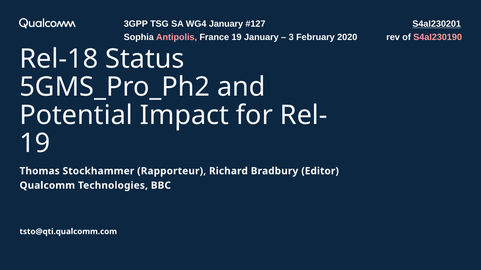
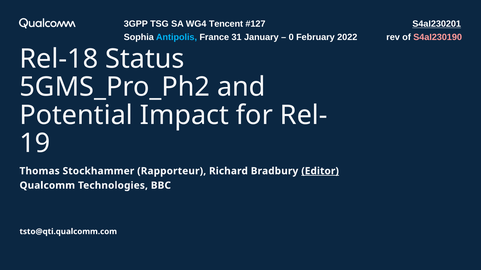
WG4 January: January -> Tencent
Antipolis colour: pink -> light blue
France 19: 19 -> 31
3: 3 -> 0
2020: 2020 -> 2022
Editor underline: none -> present
